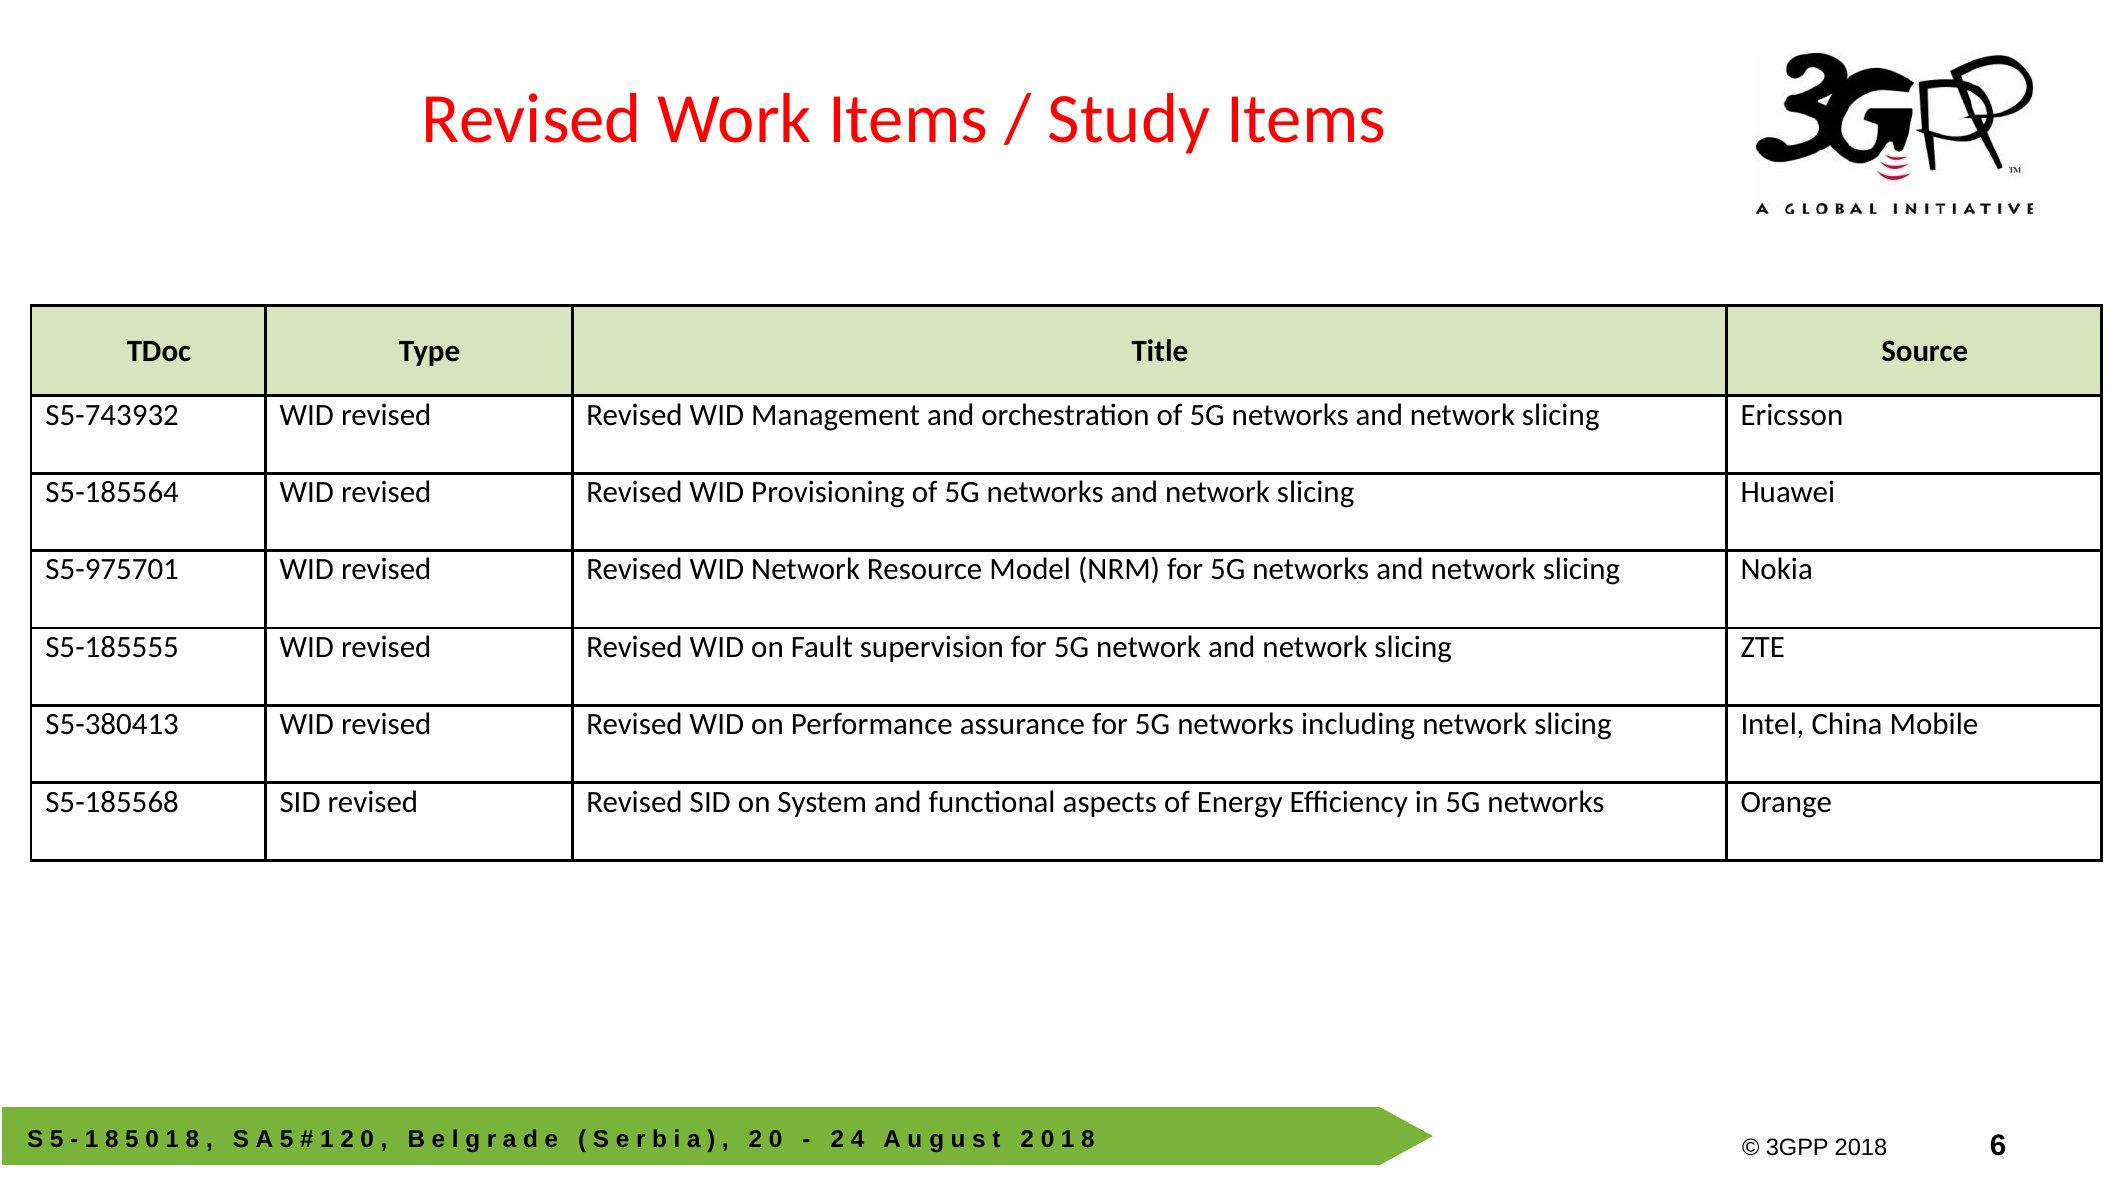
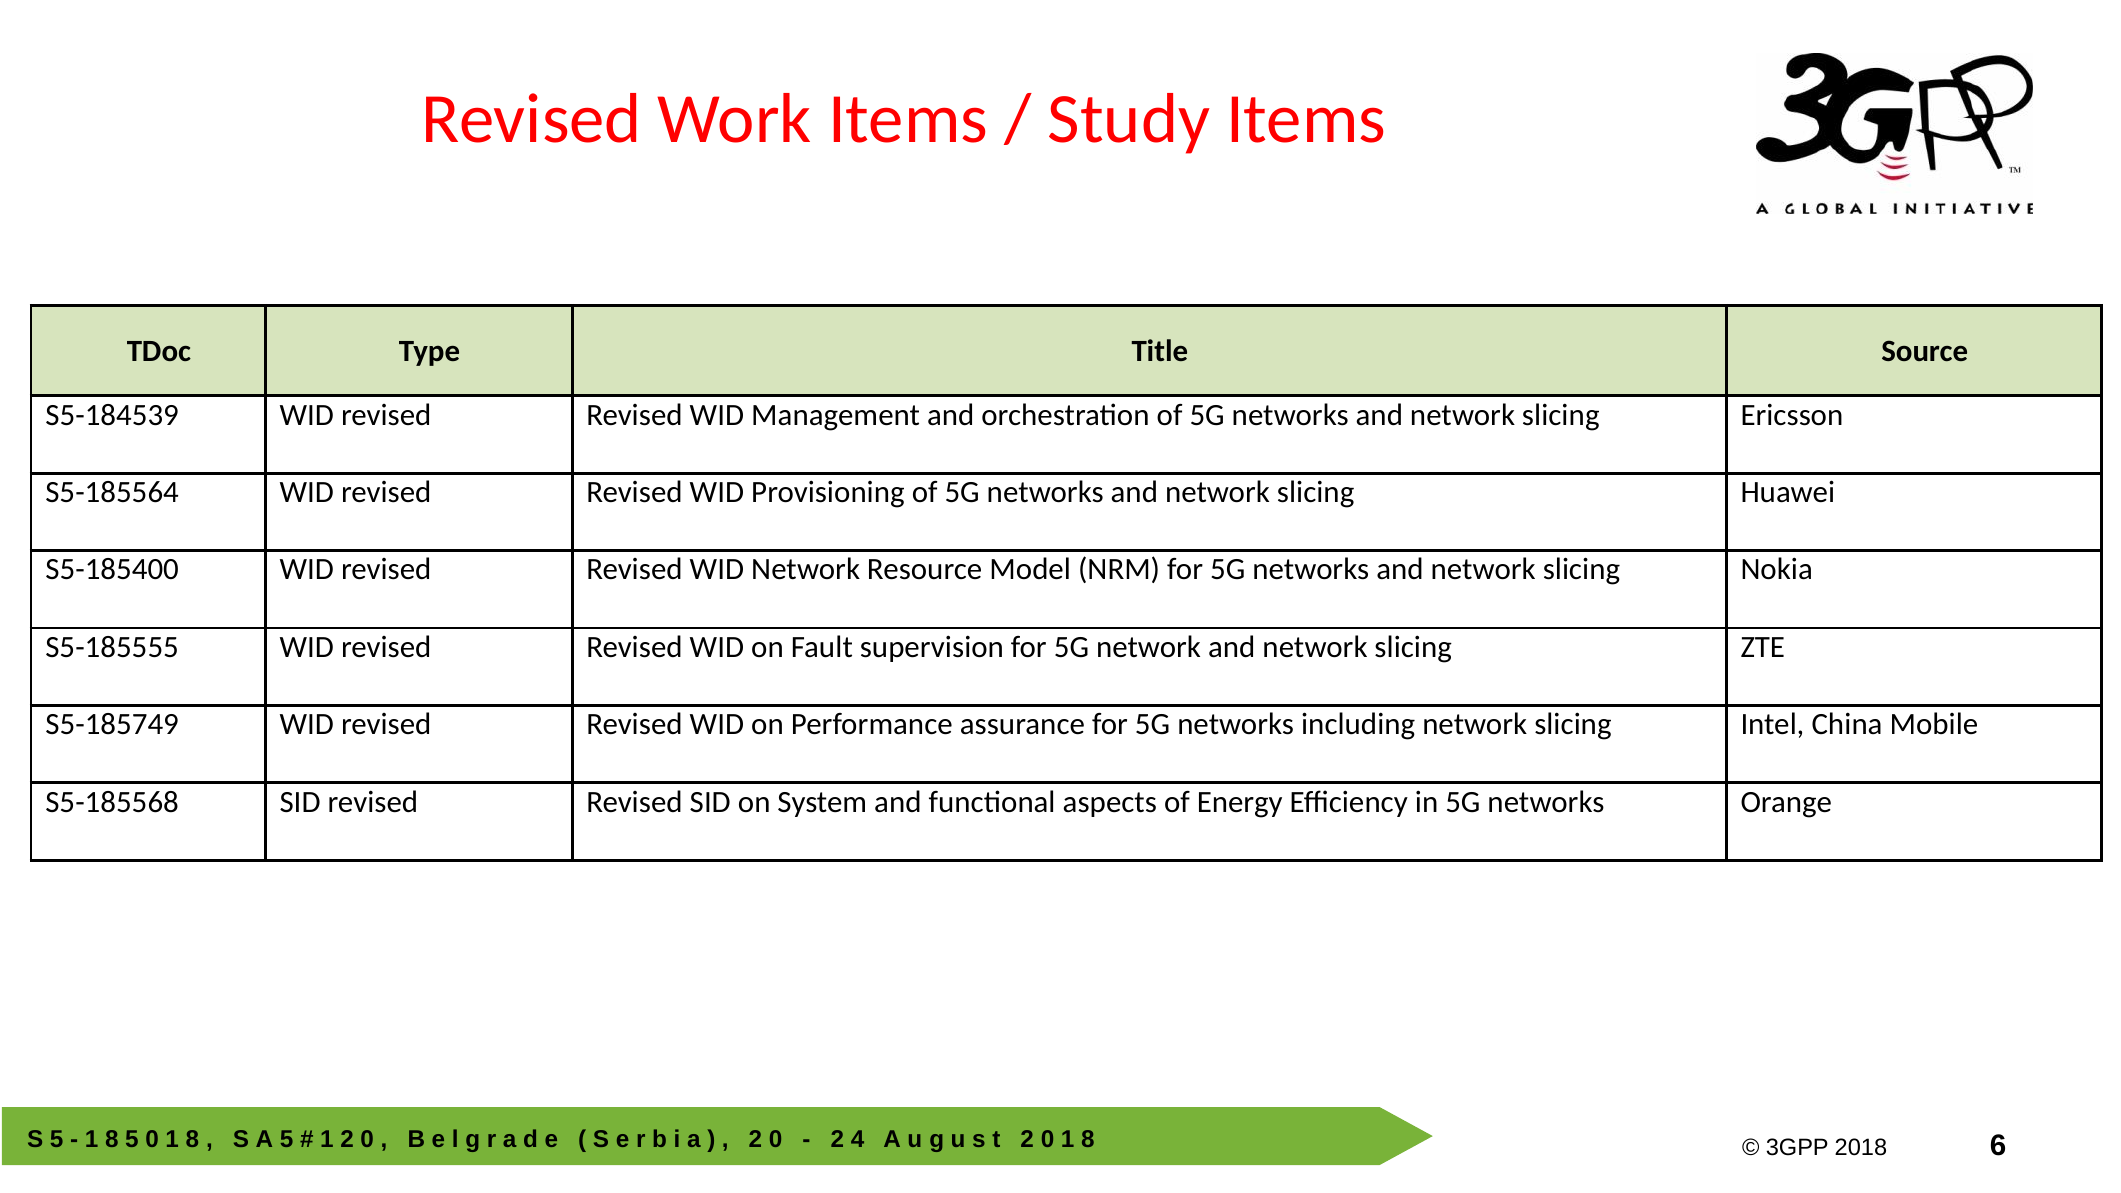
S5-743932: S5-743932 -> S5-184539
S5-975701: S5-975701 -> S5-185400
S5-380413: S5-380413 -> S5-185749
